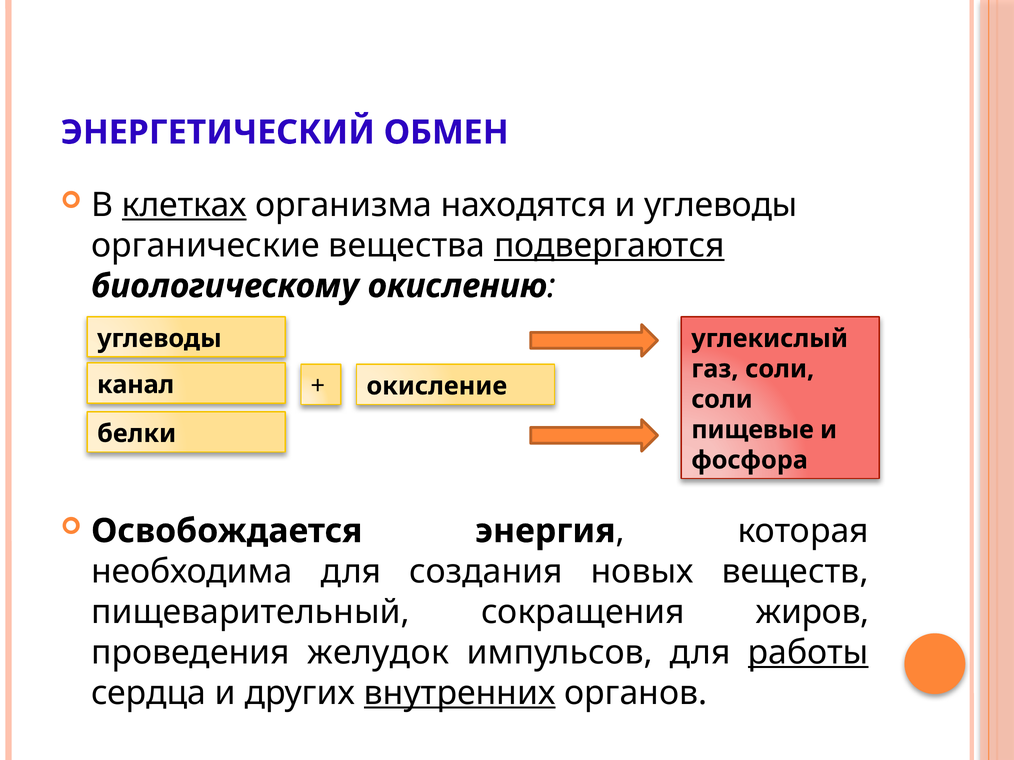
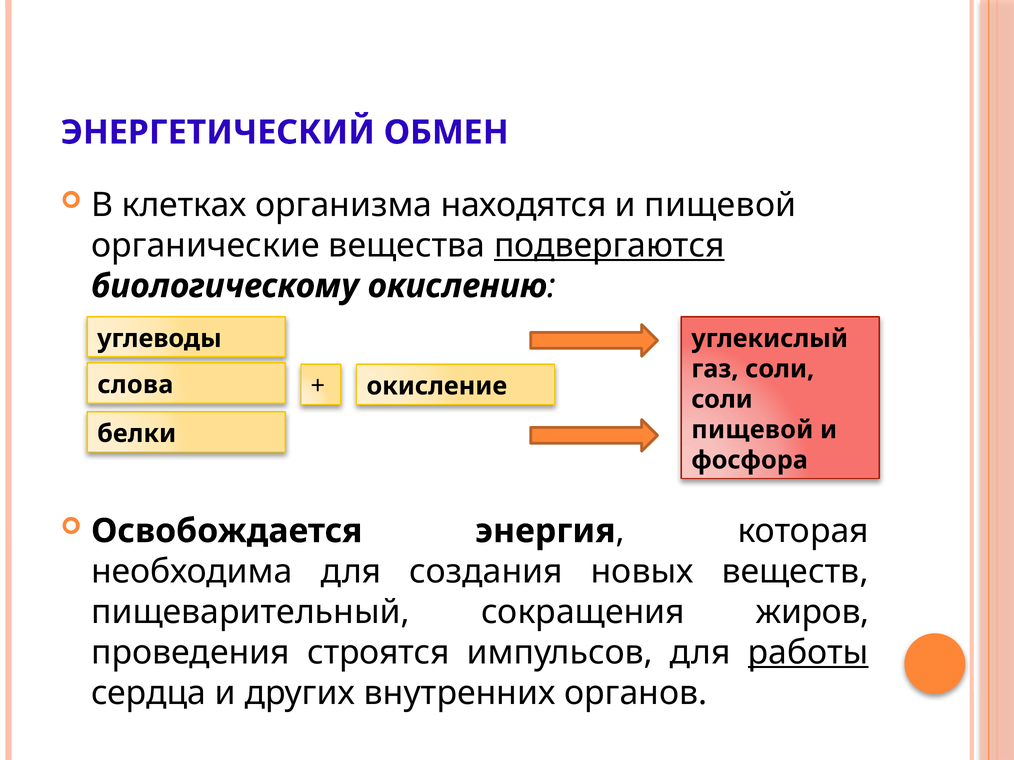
клетках underline: present -> none
и углеводы: углеводы -> пищевой
канал: канал -> слова
пищевые at (753, 430): пищевые -> пищевой
желудок: желудок -> строятся
внутренних underline: present -> none
